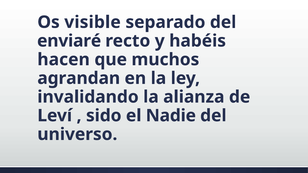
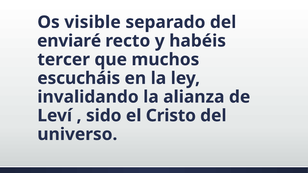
hacen: hacen -> tercer
agrandan: agrandan -> escucháis
Nadie: Nadie -> Cristo
